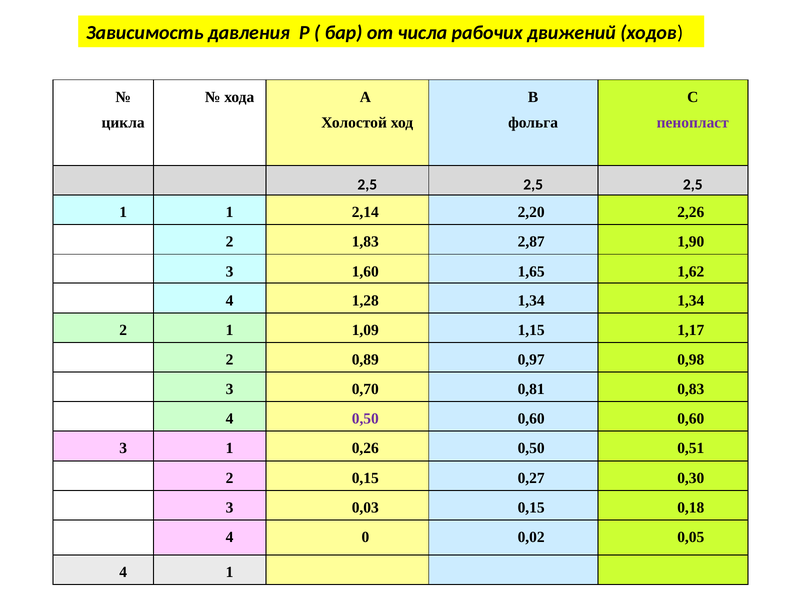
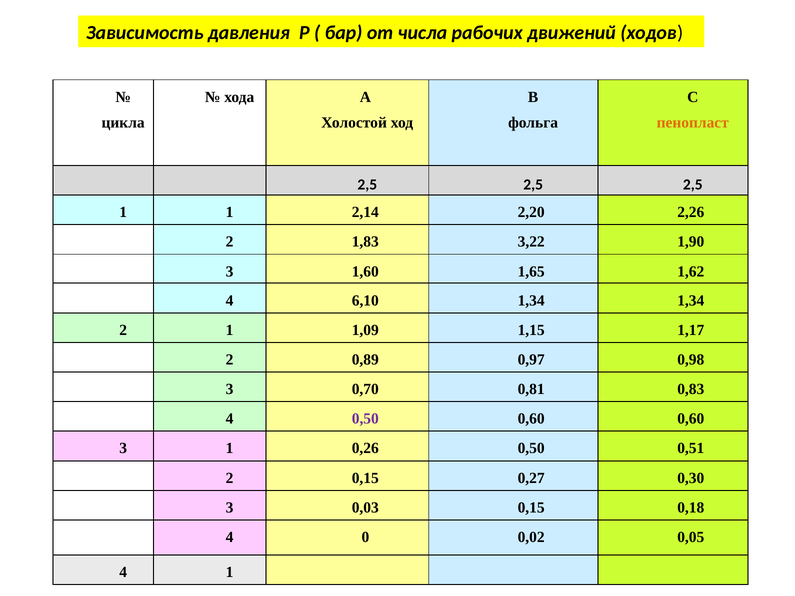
пенопласт colour: purple -> orange
2,87: 2,87 -> 3,22
1,28: 1,28 -> 6,10
